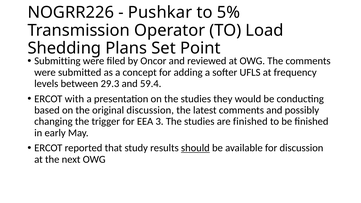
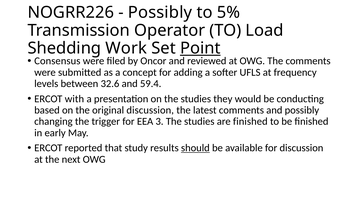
Pushkar at (160, 12): Pushkar -> Possibly
Plans: Plans -> Work
Point underline: none -> present
Submitting: Submitting -> Consensus
29.3: 29.3 -> 32.6
